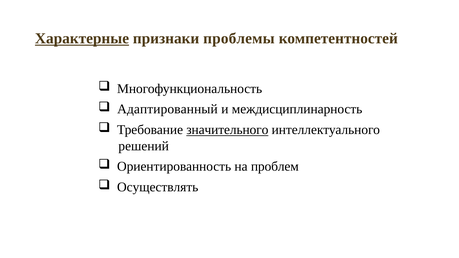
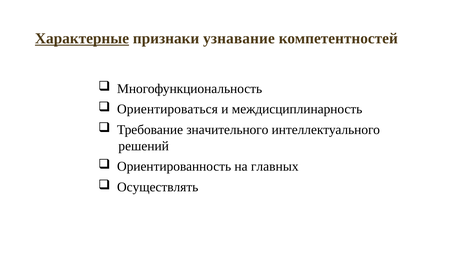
проблемы: проблемы -> узнавание
Адаптированный: Адаптированный -> Ориентироваться
значительного underline: present -> none
проблем: проблем -> главных
